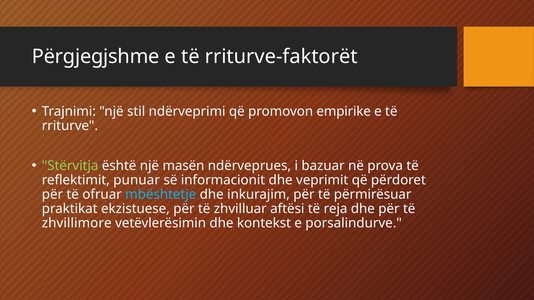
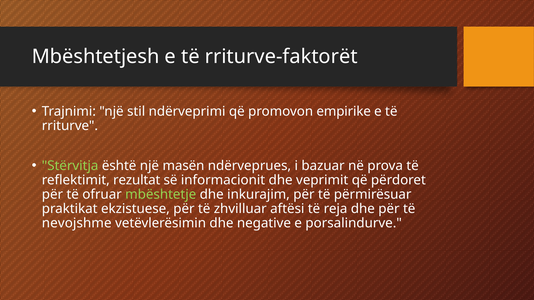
Përgjegjshme: Përgjegjshme -> Mbështetjesh
punuar: punuar -> rezultat
mbështetje colour: light blue -> light green
zhvillimore: zhvillimore -> nevojshme
kontekst: kontekst -> negative
